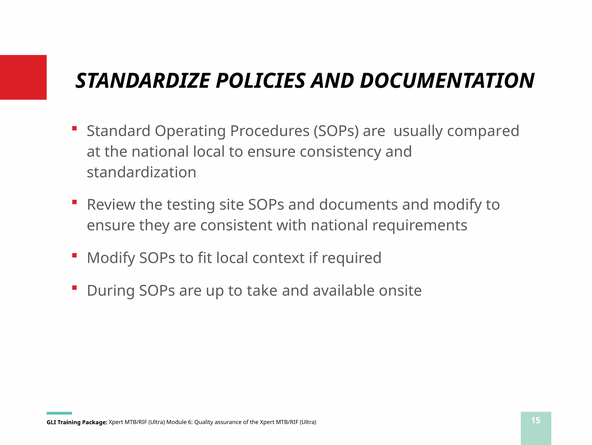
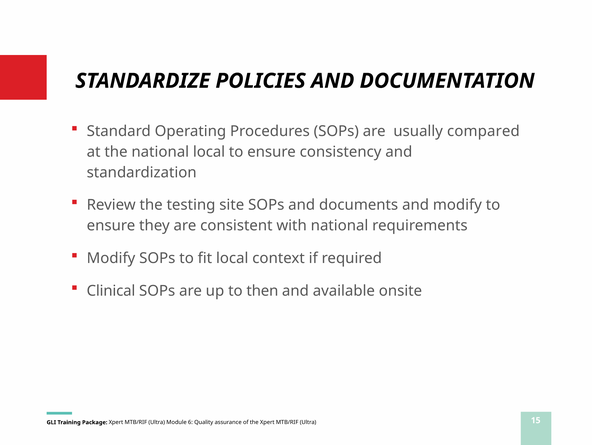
During: During -> Clinical
take: take -> then
